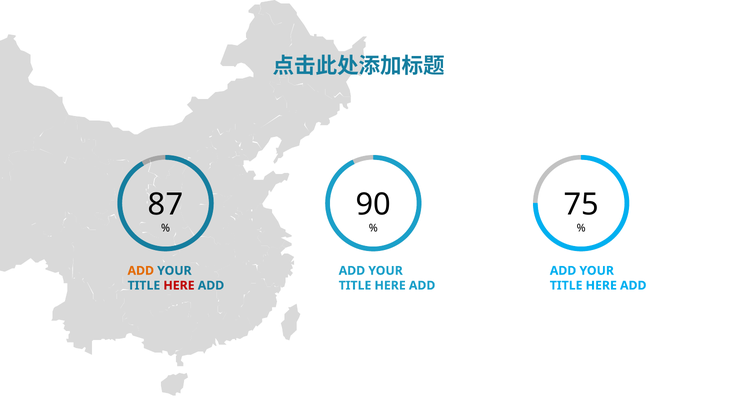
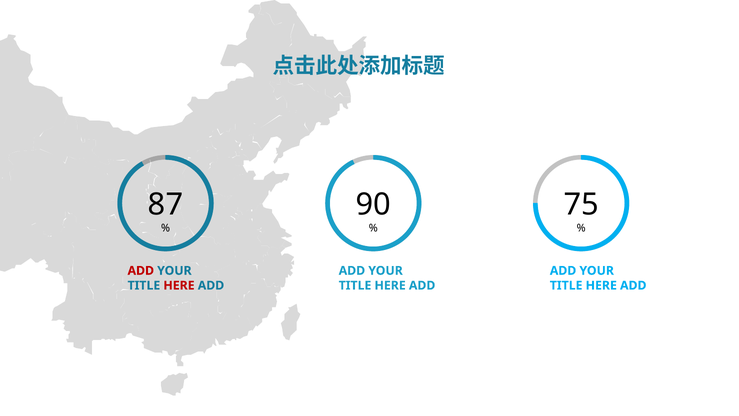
ADD at (141, 271) colour: orange -> red
